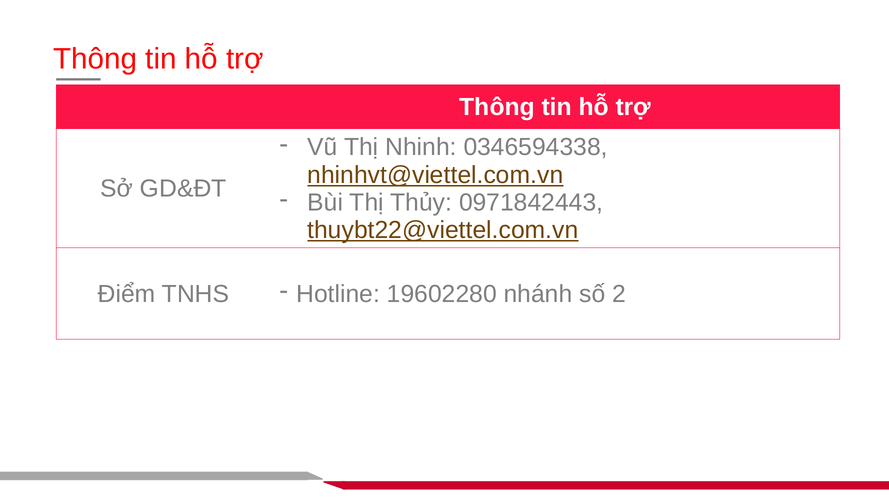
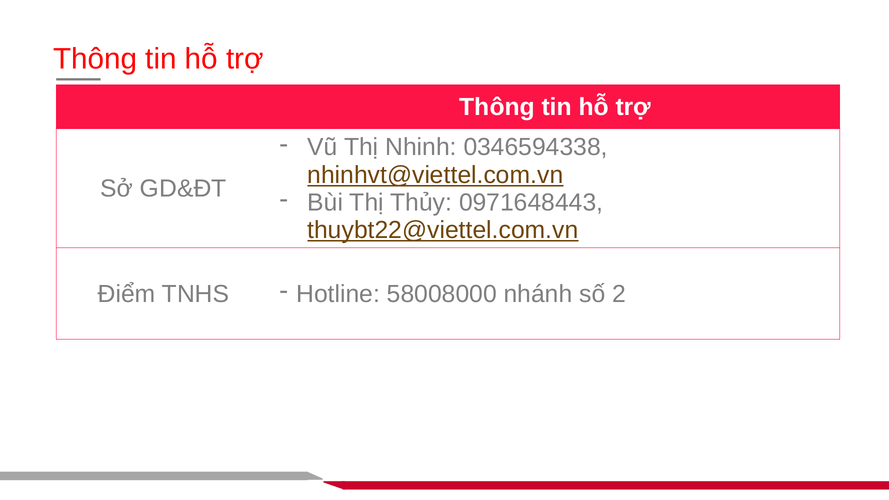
0971842443: 0971842443 -> 0971648443
19602280: 19602280 -> 58008000
